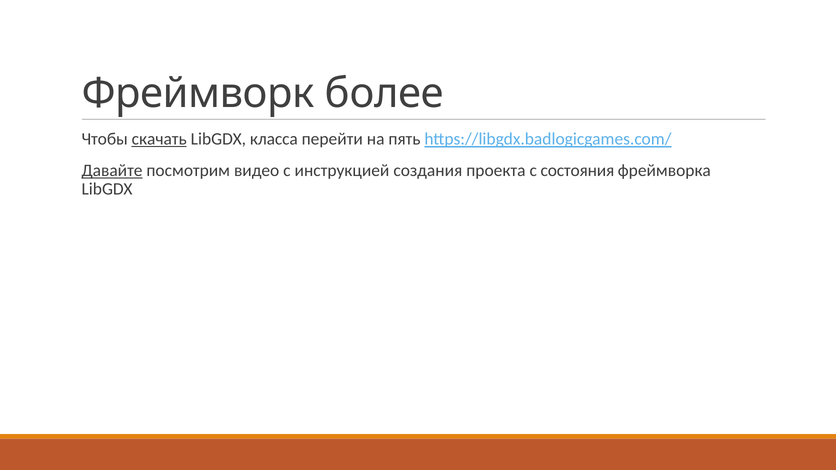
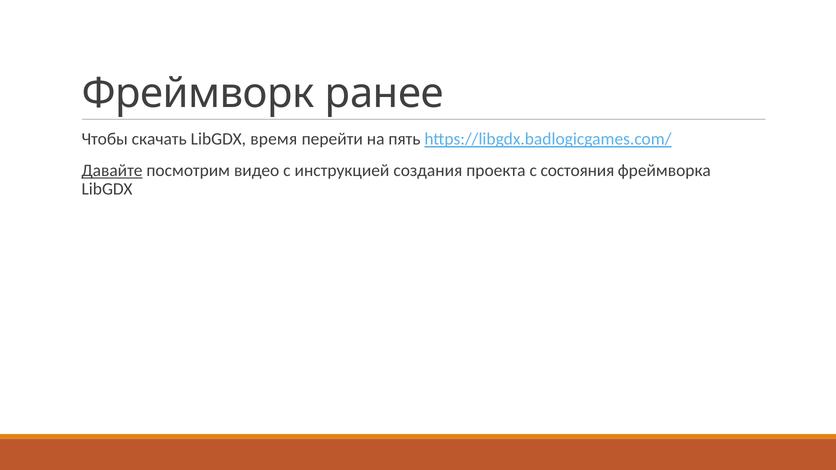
более: более -> ранее
скачать underline: present -> none
класса: класса -> время
